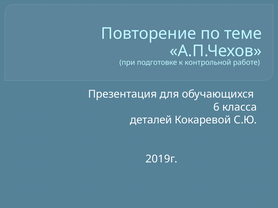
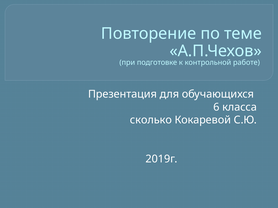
деталей: деталей -> сколько
